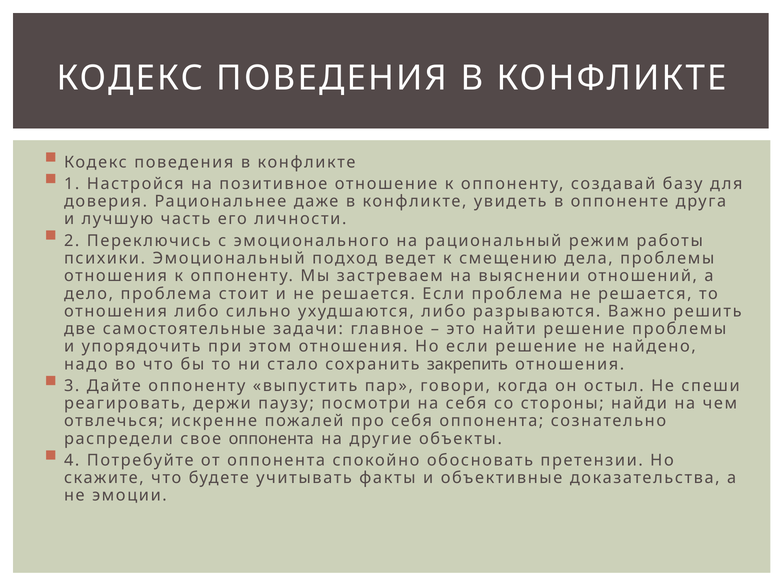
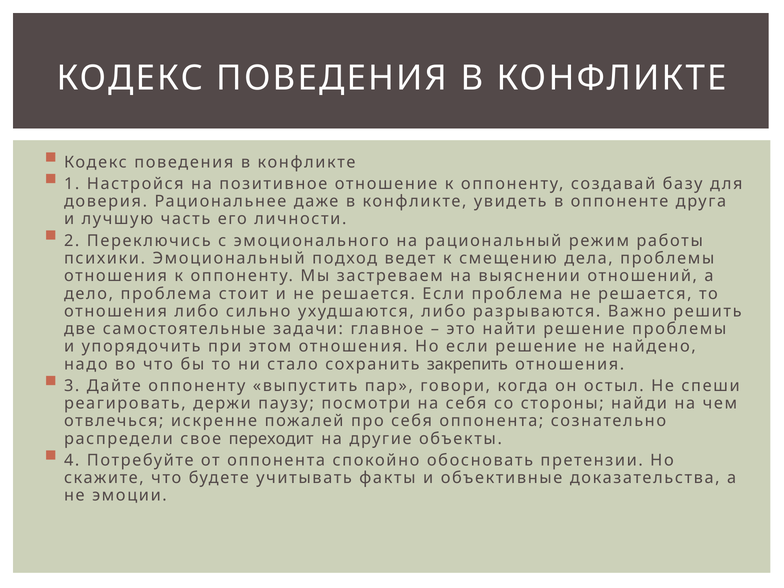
свое оппонента: оппонента -> переходит
